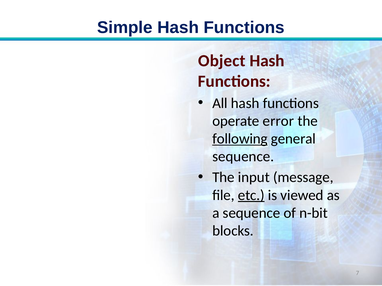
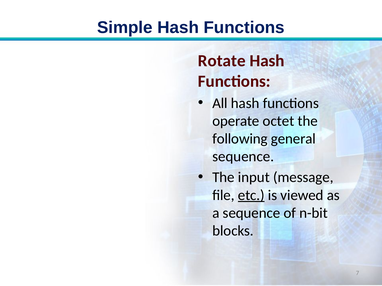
Object: Object -> Rotate
error: error -> octet
following underline: present -> none
